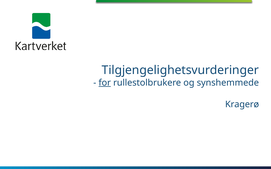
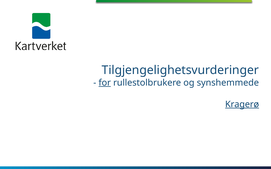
Kragerø underline: none -> present
